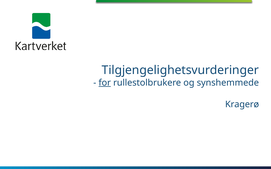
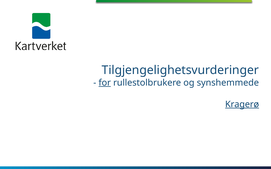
Kragerø underline: none -> present
